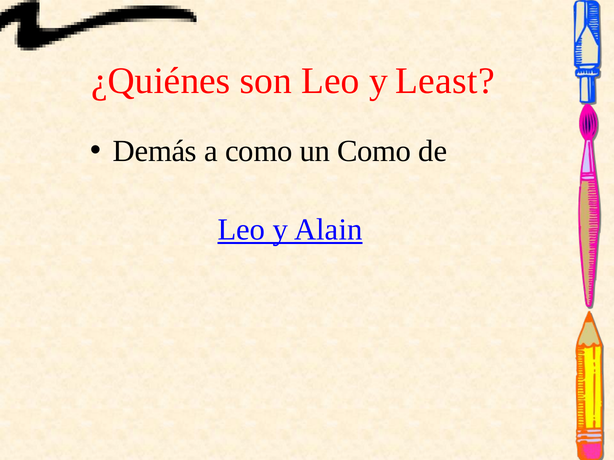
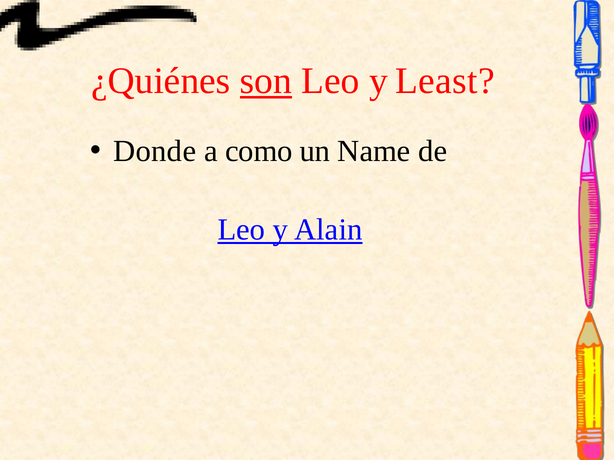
son underline: none -> present
Demás: Demás -> Donde
un Como: Como -> Name
